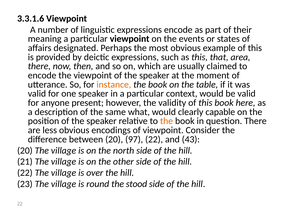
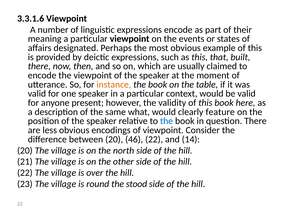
area: area -> built
capable: capable -> feature
the at (167, 121) colour: orange -> blue
97: 97 -> 46
43: 43 -> 14
